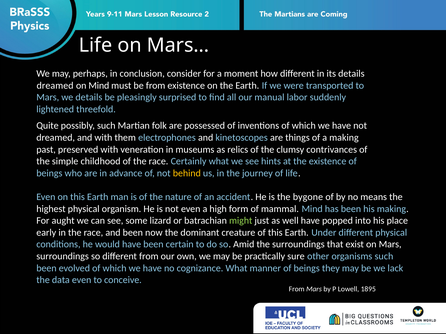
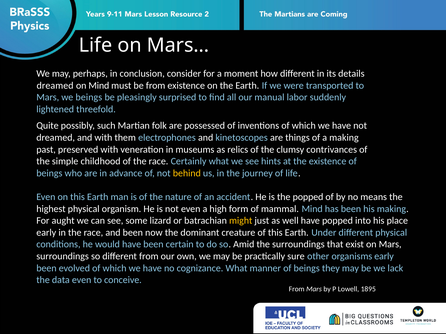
we details: details -> beings
the bygone: bygone -> popped
might colour: light green -> yellow
organisms such: such -> early
